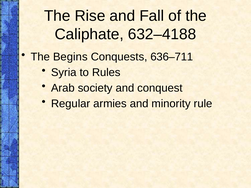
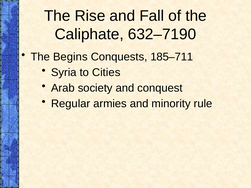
632–4188: 632–4188 -> 632–7190
636–711: 636–711 -> 185–711
Rules: Rules -> Cities
